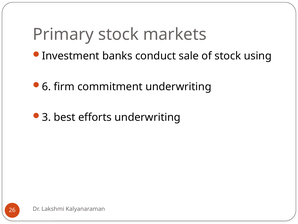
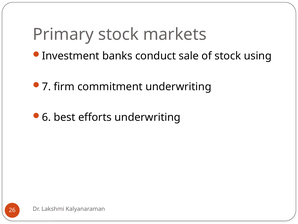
6: 6 -> 7
3: 3 -> 6
